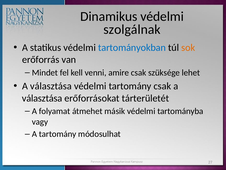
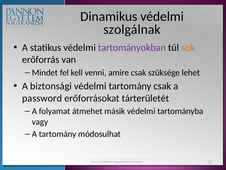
tartományokban colour: blue -> purple
választása at (51, 86): választása -> biztonsági
választása at (42, 98): választása -> password
